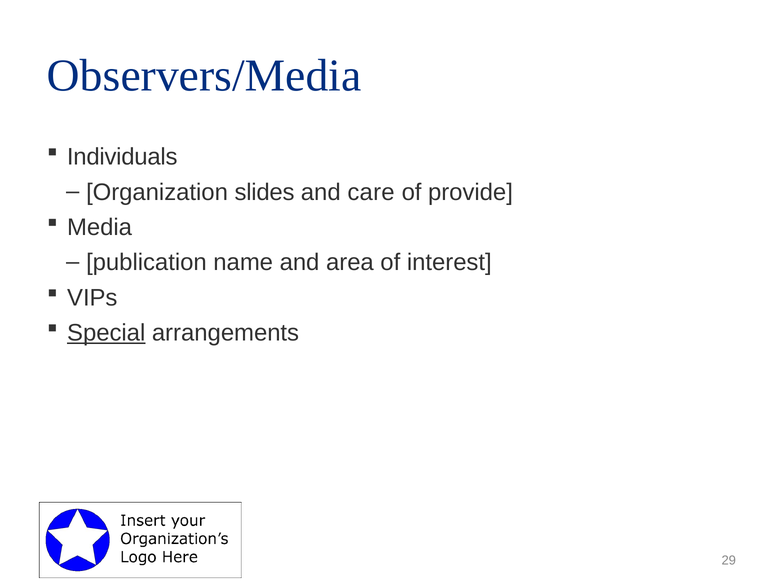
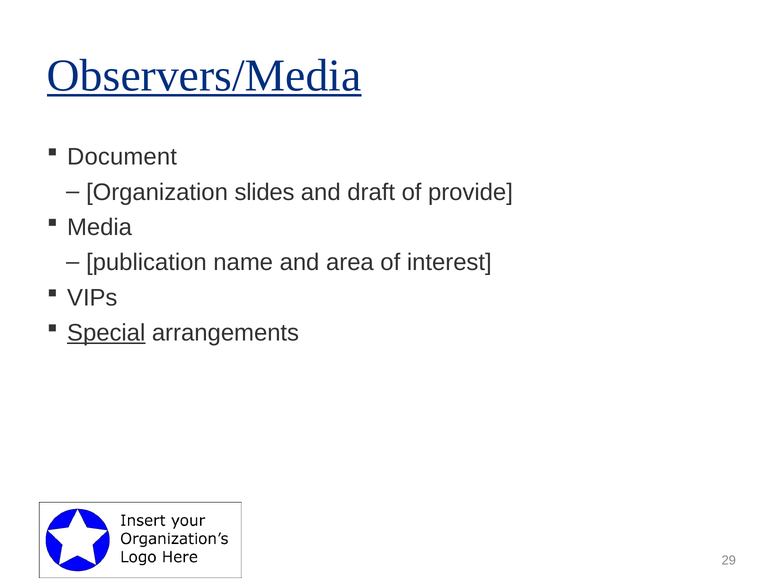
Observers/Media underline: none -> present
Individuals: Individuals -> Document
care: care -> draft
